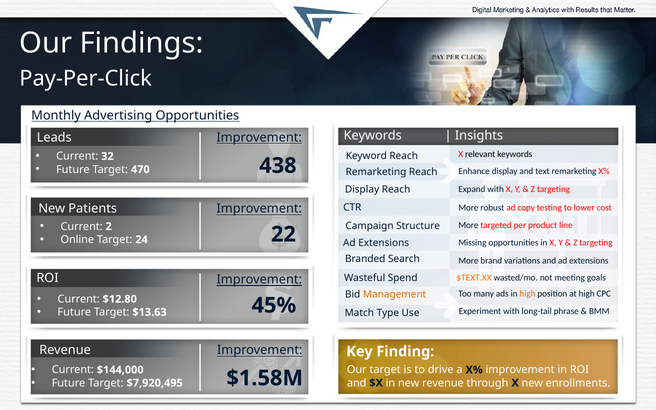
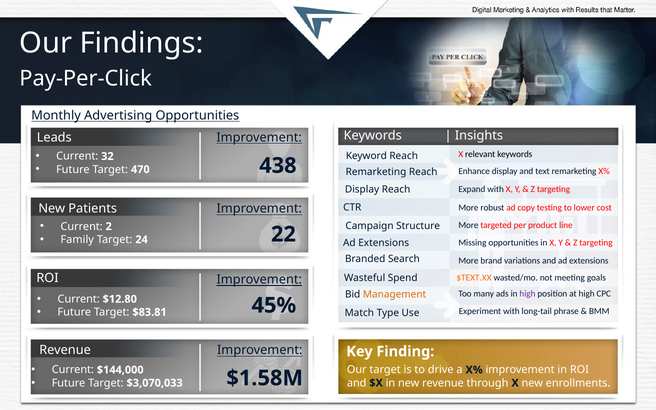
Online: Online -> Family
high at (527, 294) colour: orange -> purple
$13.63: $13.63 -> $83.81
$7,920,495: $7,920,495 -> $3,070,033
